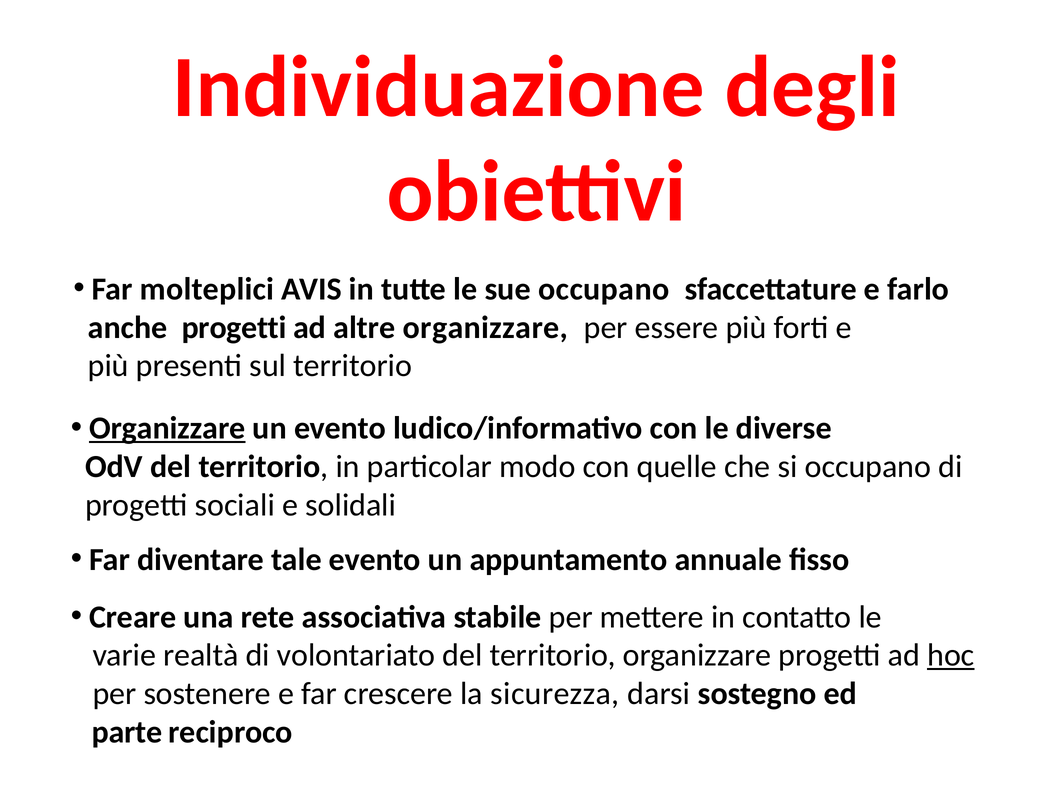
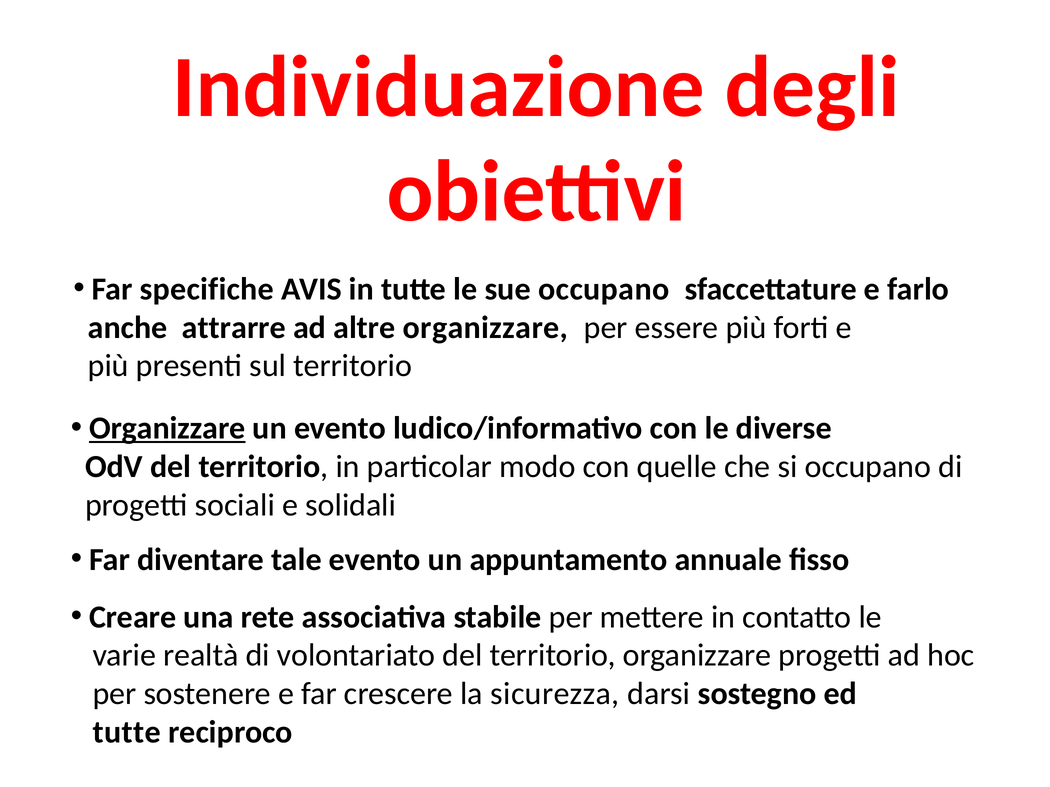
molteplici: molteplici -> specifiche
anche progetti: progetti -> attrarre
hoc underline: present -> none
parte at (127, 733): parte -> tutte
